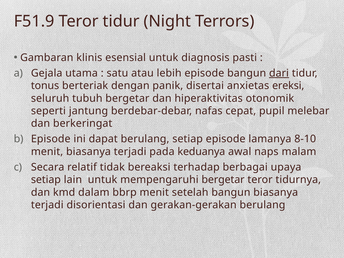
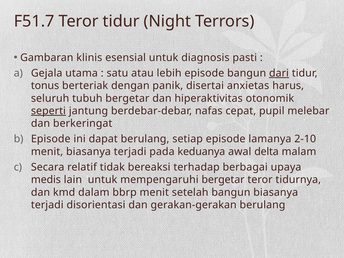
F51.9: F51.9 -> F51.7
ereksi: ereksi -> harus
seperti underline: none -> present
8-10: 8-10 -> 2-10
naps: naps -> delta
setiap at (46, 180): setiap -> medis
